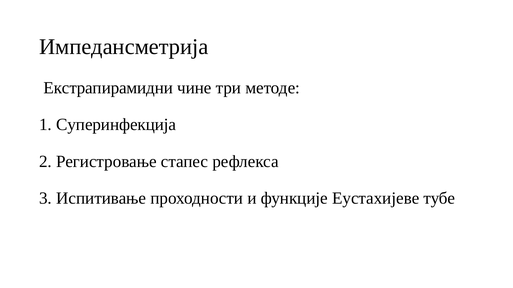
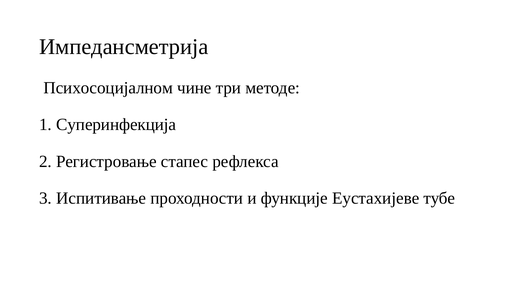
Екстрапирамидни: Екстрапирамидни -> Психосоцијалном
